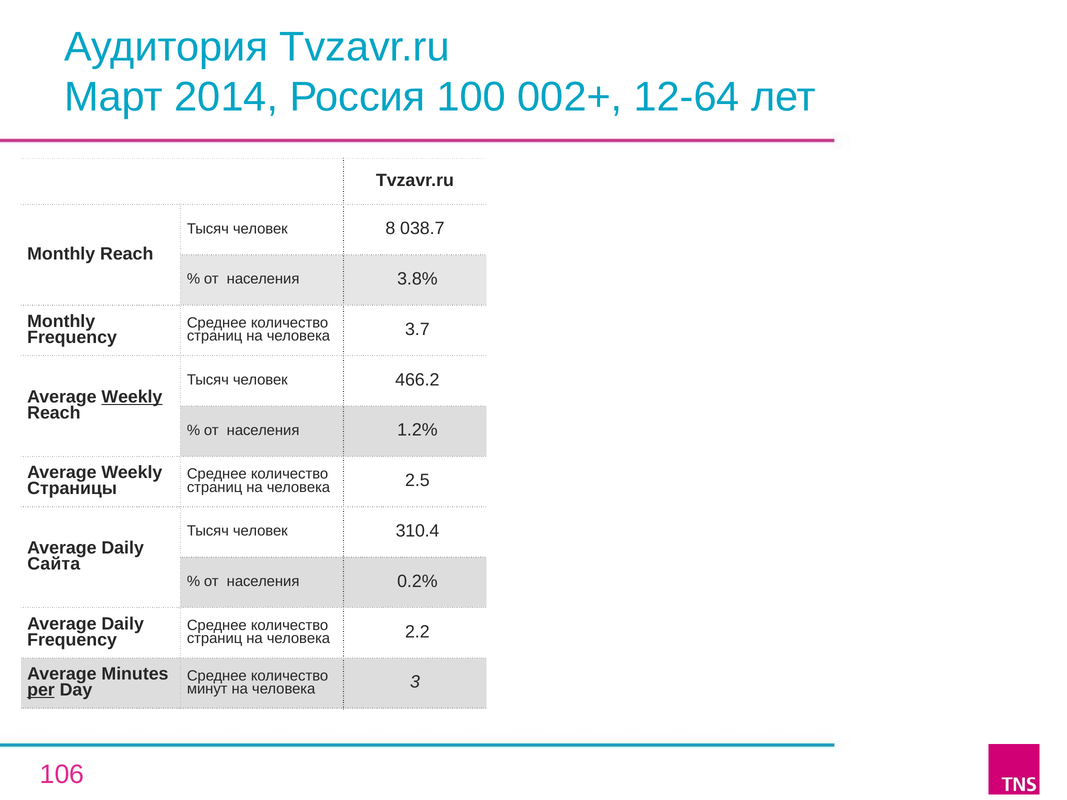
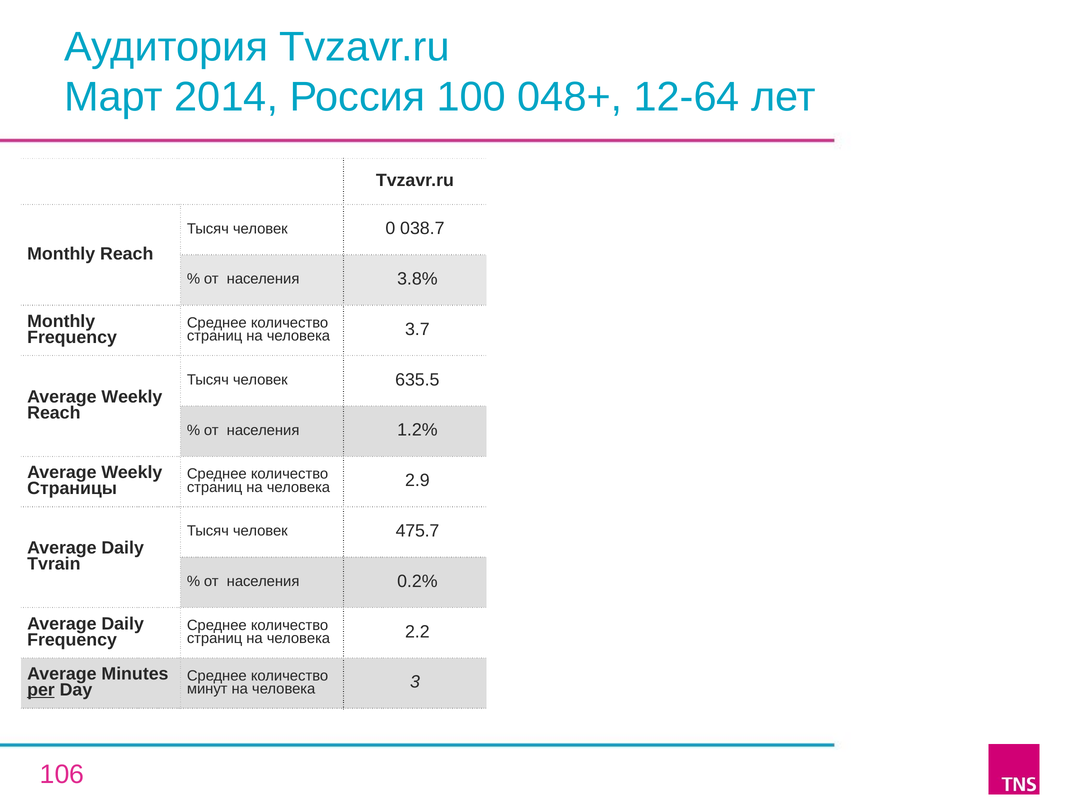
002+: 002+ -> 048+
8: 8 -> 0
466.2: 466.2 -> 635.5
Weekly at (132, 397) underline: present -> none
2.5: 2.5 -> 2.9
310.4: 310.4 -> 475.7
Сайта: Сайта -> Tvrain
